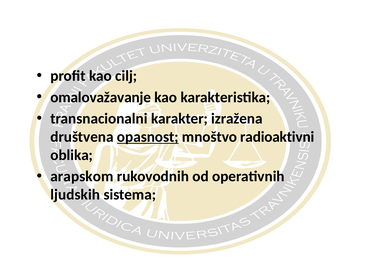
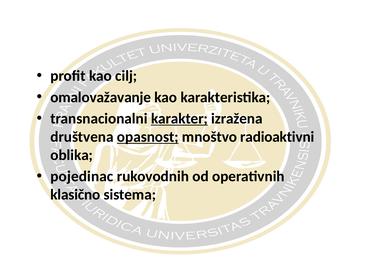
karakter underline: none -> present
arapskom: arapskom -> pojedinac
ljudskih: ljudskih -> klasično
